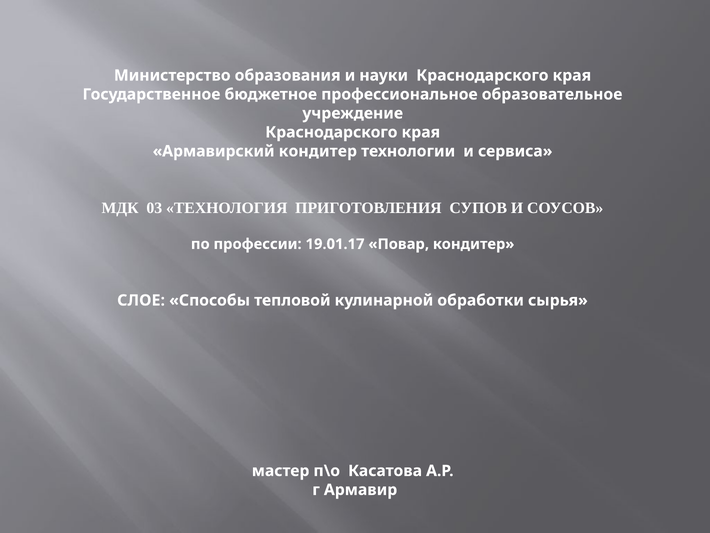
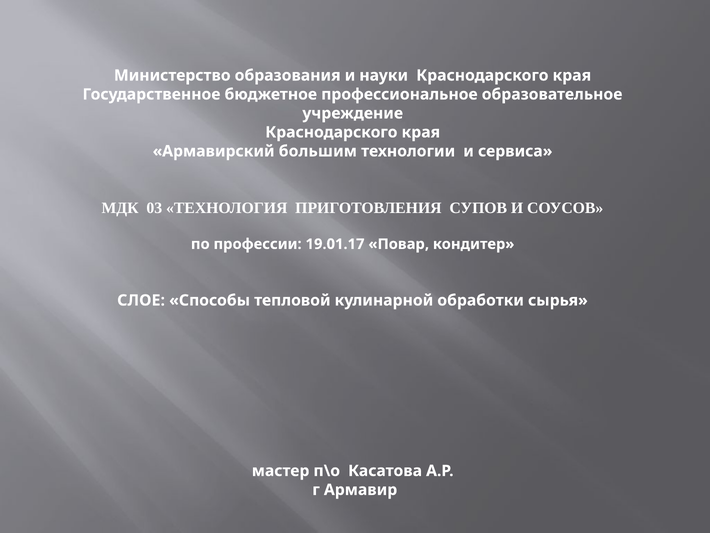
Армавирский кондитер: кондитер -> большим
